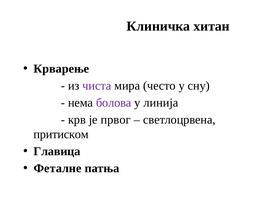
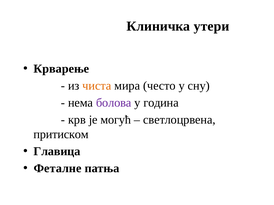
хитан: хитан -> утери
чиста colour: purple -> orange
линија: линија -> година
првог: првог -> могућ
